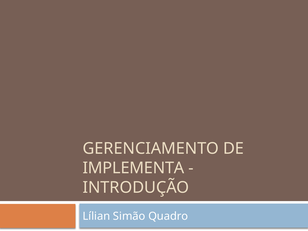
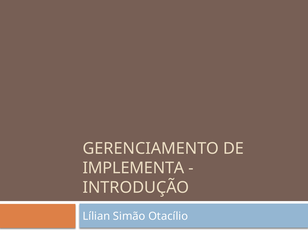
Quadro: Quadro -> Otacílio
